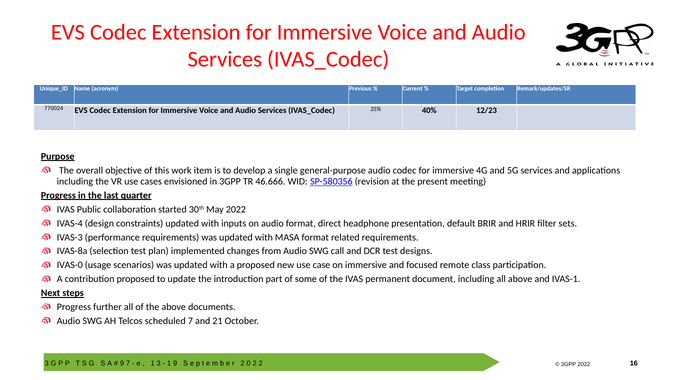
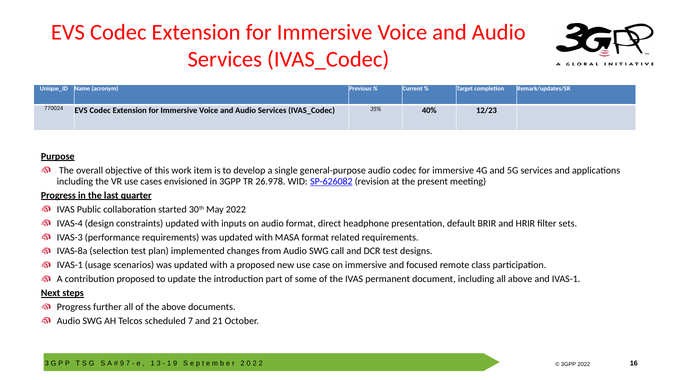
46.666: 46.666 -> 26.978
SP-580356: SP-580356 -> SP-626082
IVAS-0 at (70, 265): IVAS-0 -> IVAS-1
